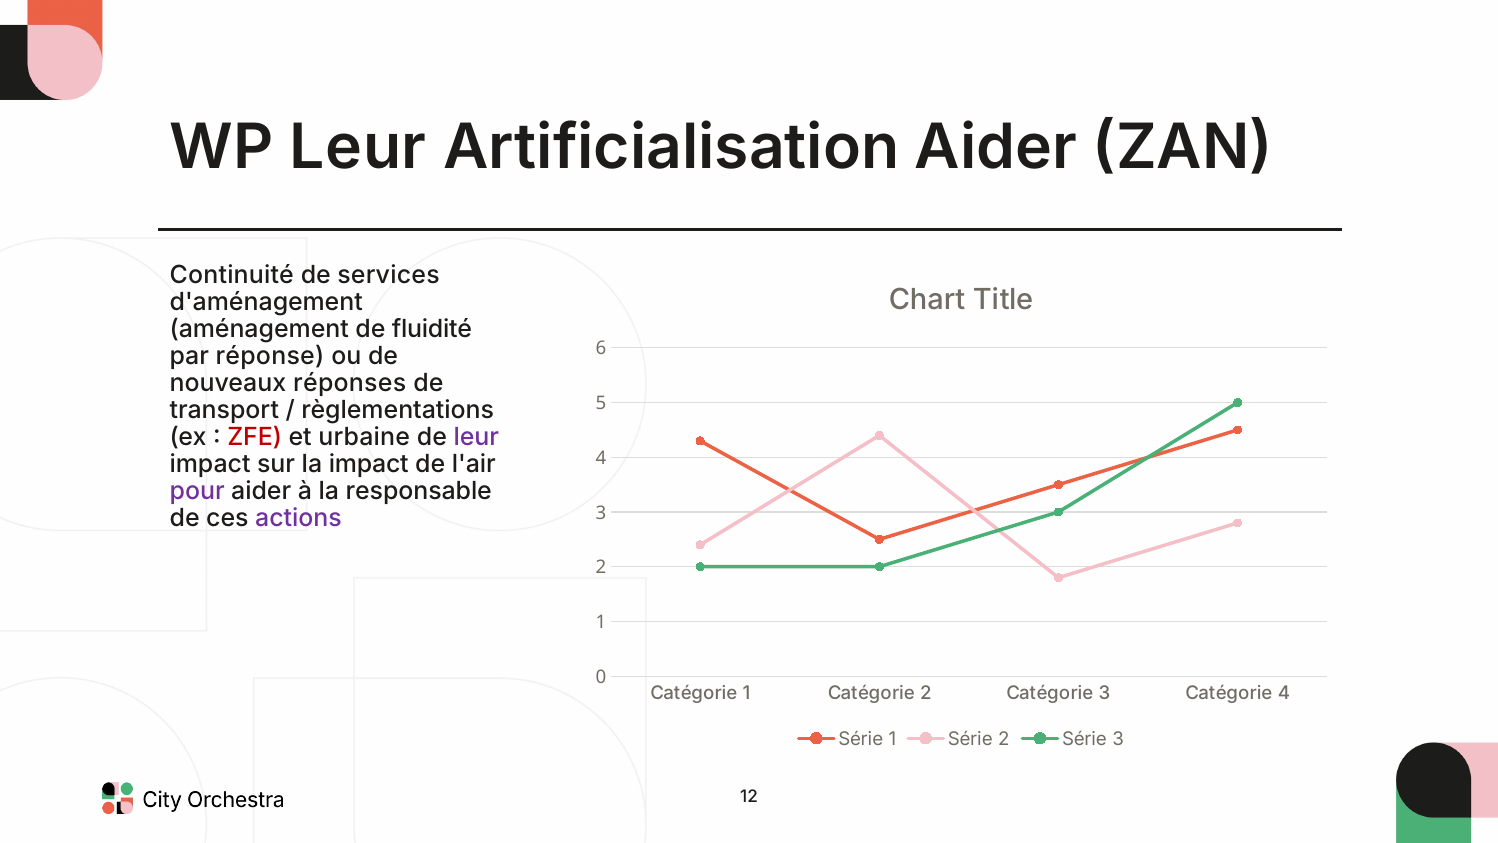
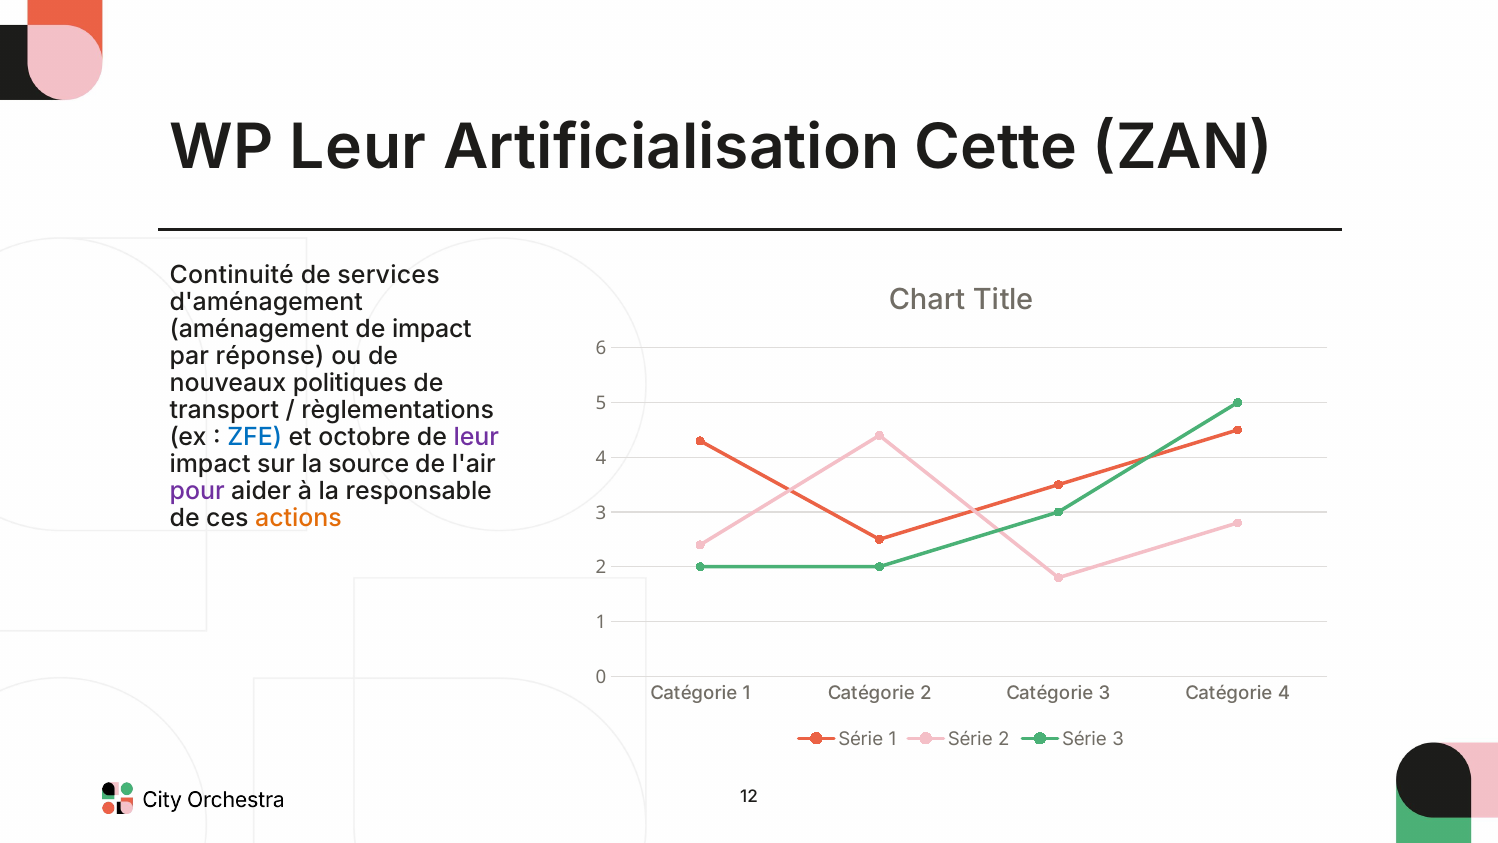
Artificialisation Aider: Aider -> Cette
de fluidité: fluidité -> impact
réponses: réponses -> politiques
ZFE colour: red -> blue
urbaine: urbaine -> octobre
la impact: impact -> source
actions colour: purple -> orange
